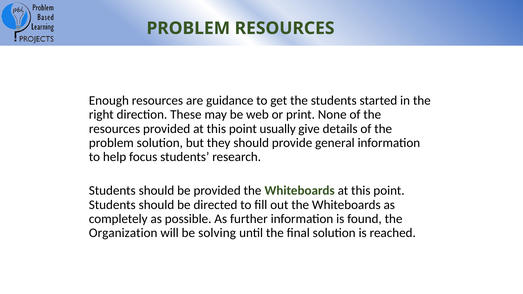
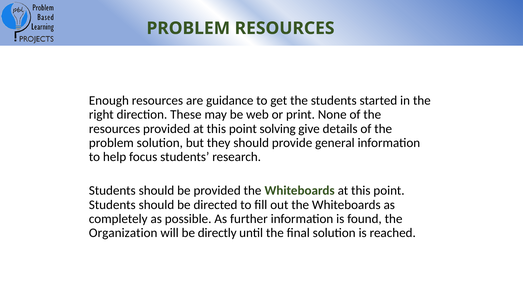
usually: usually -> solving
solving: solving -> directly
